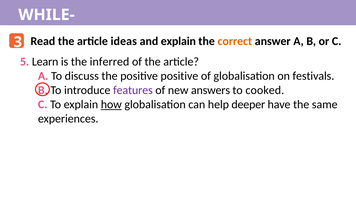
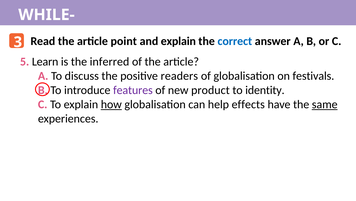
ideas: ideas -> point
correct colour: orange -> blue
positive positive: positive -> readers
answers: answers -> product
cooked: cooked -> identity
deeper: deeper -> effects
same underline: none -> present
